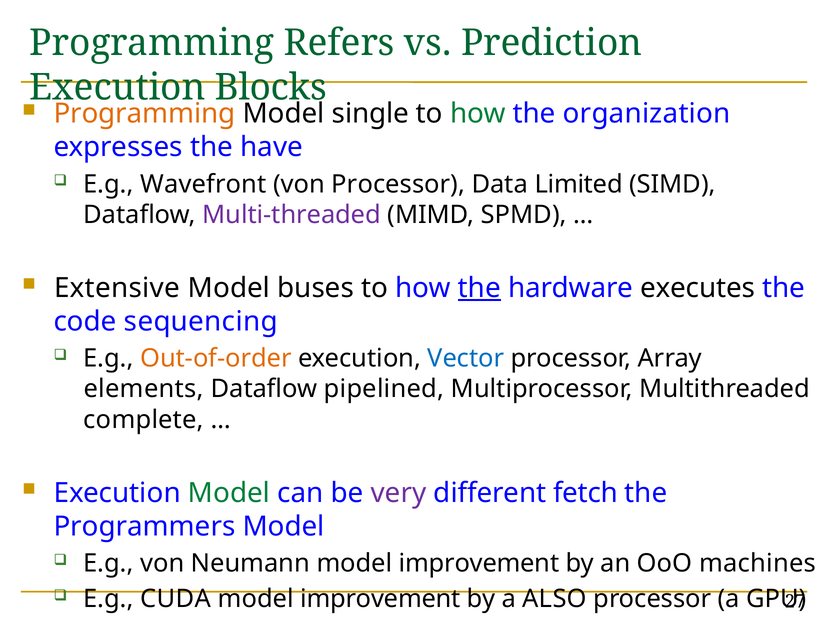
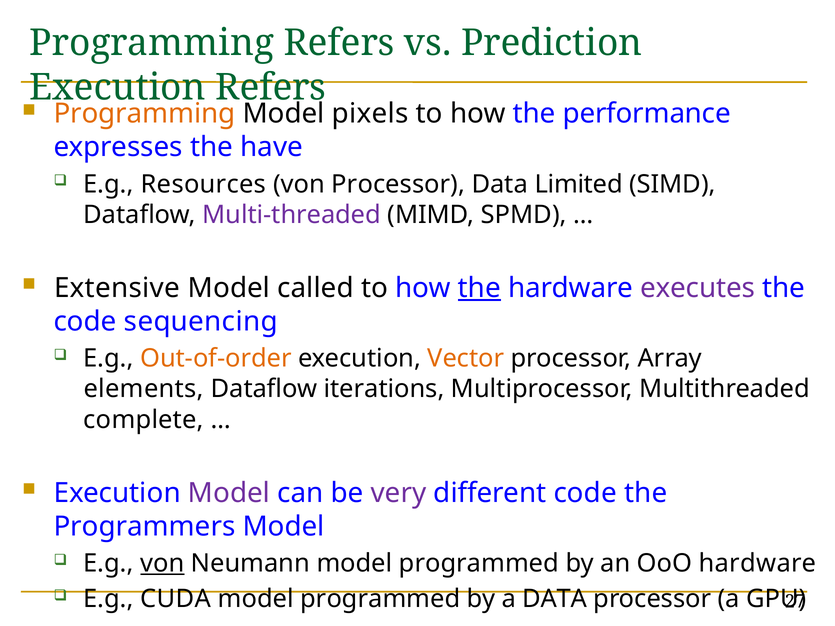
Execution Blocks: Blocks -> Refers
single: single -> pixels
how at (478, 114) colour: green -> black
organization: organization -> performance
Wavefront: Wavefront -> Resources
buses: buses -> called
executes colour: black -> purple
Vector colour: blue -> orange
pipelined: pipelined -> iterations
Model at (229, 493) colour: green -> purple
different fetch: fetch -> code
von at (162, 564) underline: none -> present
Neumann model improvement: improvement -> programmed
OoO machines: machines -> hardware
improvement at (380, 599): improvement -> programmed
a ALSO: ALSO -> DATA
